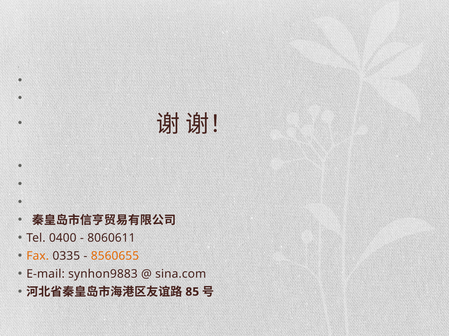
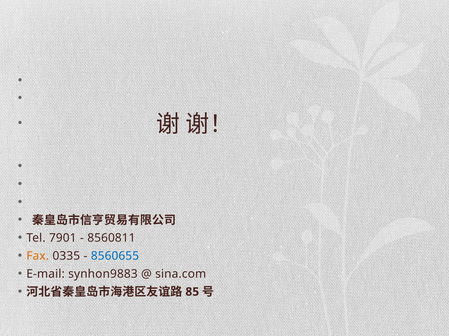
0400: 0400 -> 7901
8060611: 8060611 -> 8560811
8560655 colour: orange -> blue
